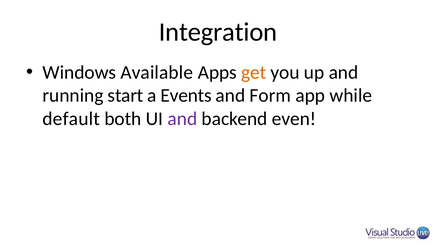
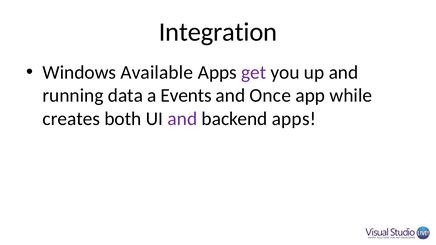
get colour: orange -> purple
start: start -> data
Form: Form -> Once
default: default -> creates
backend even: even -> apps
